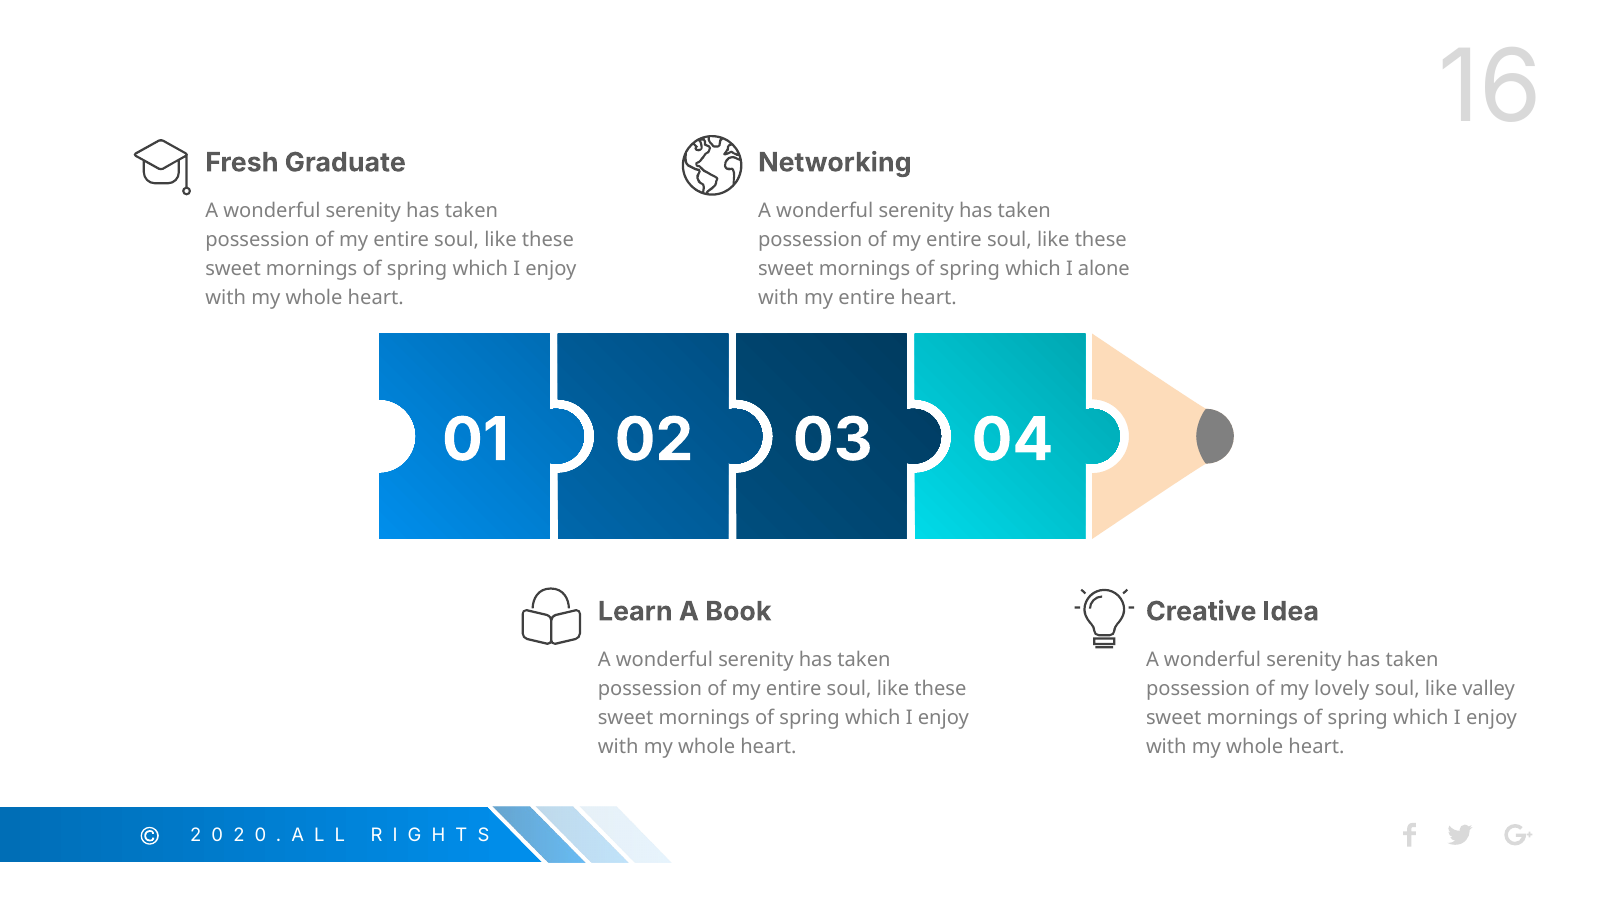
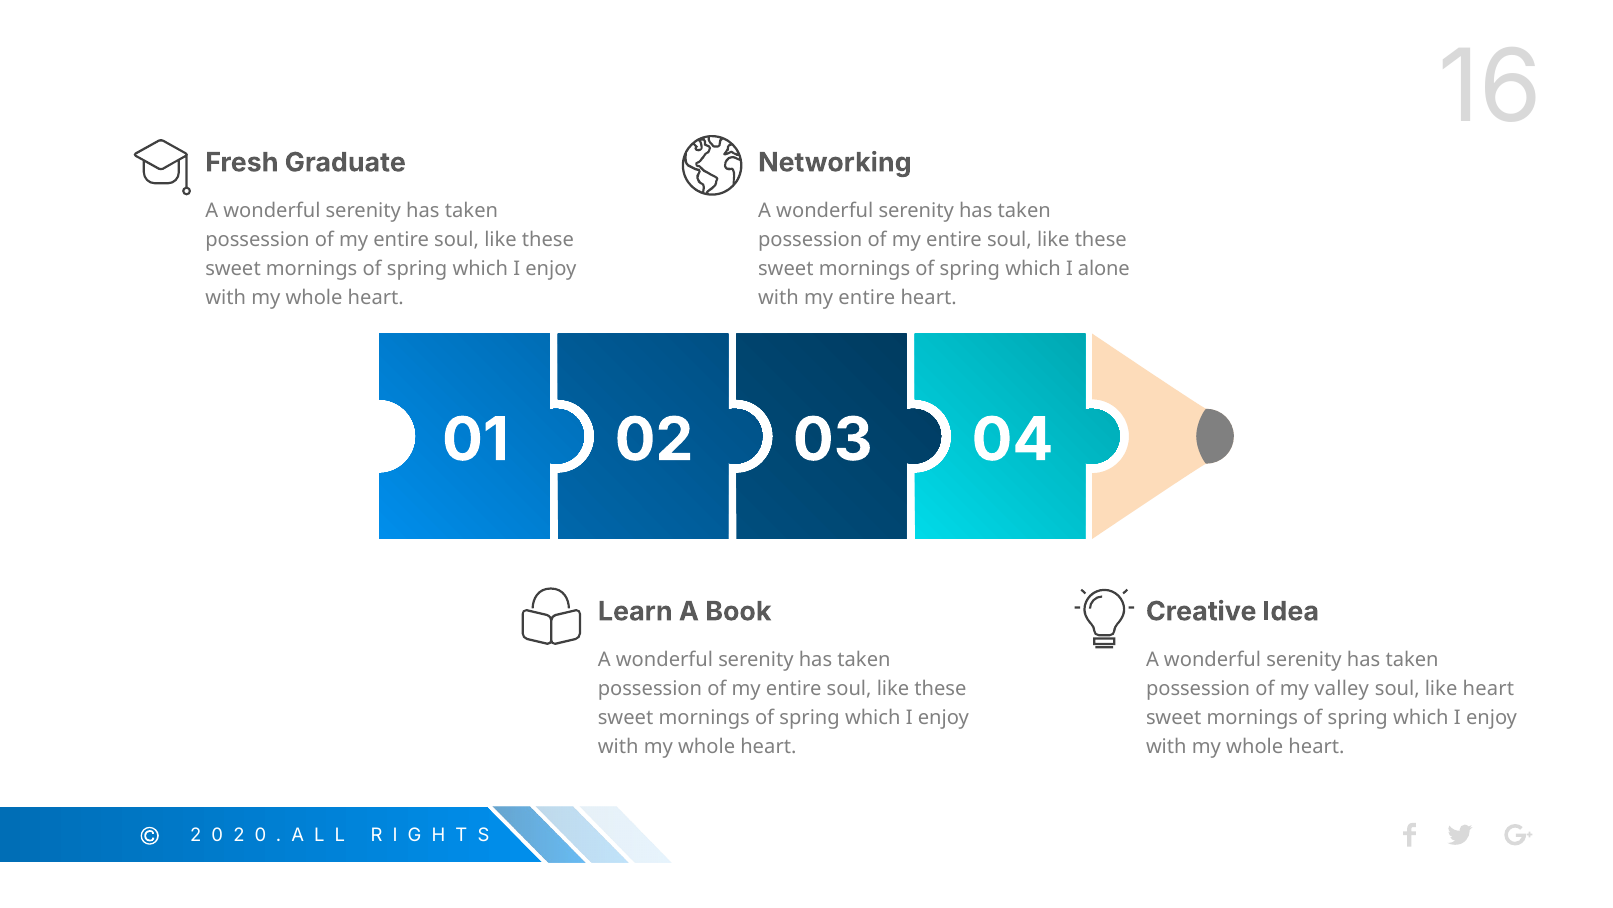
lovely: lovely -> valley
like valley: valley -> heart
